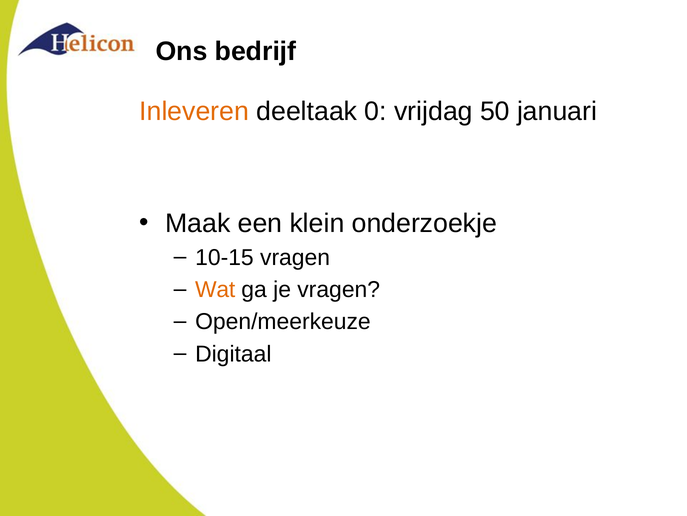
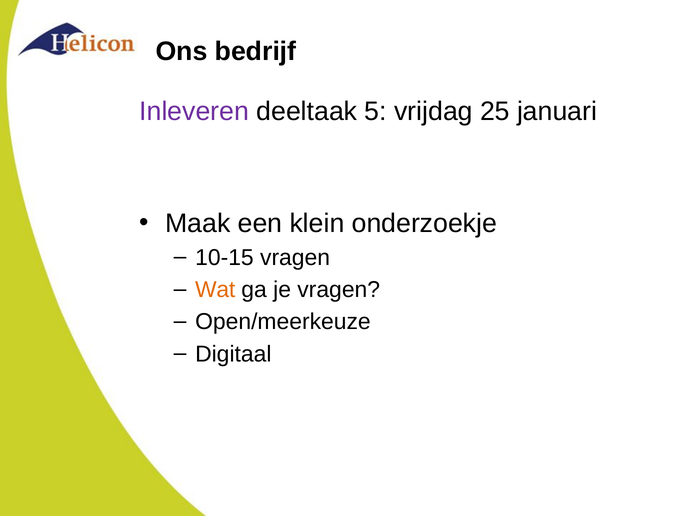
Inleveren colour: orange -> purple
0: 0 -> 5
50: 50 -> 25
